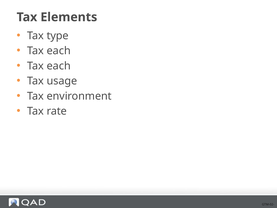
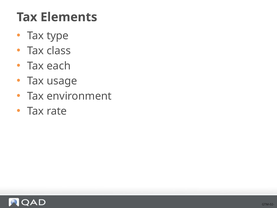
each at (59, 51): each -> class
